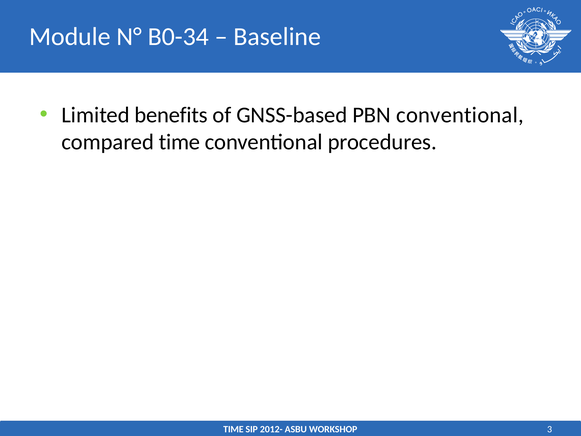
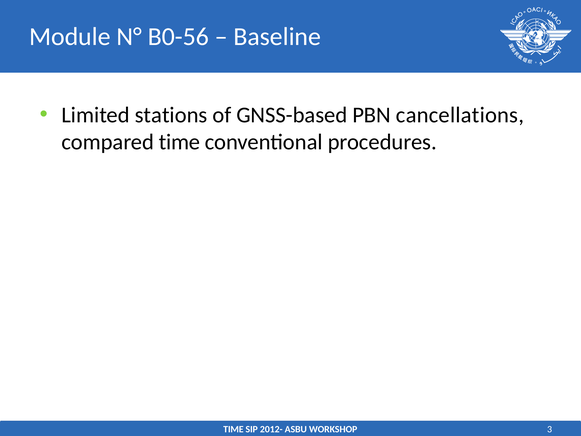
B0-34: B0-34 -> B0-56
benefits: benefits -> stations
PBN conventional: conventional -> cancellations
